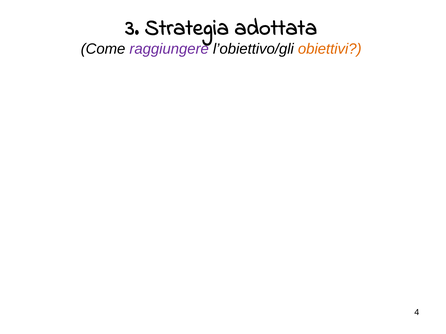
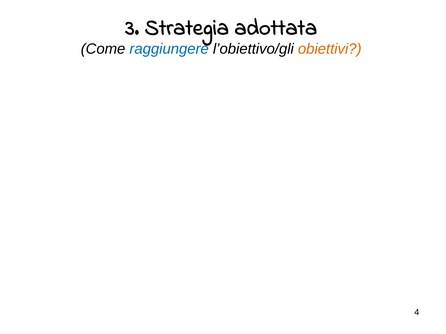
raggiungere colour: purple -> blue
